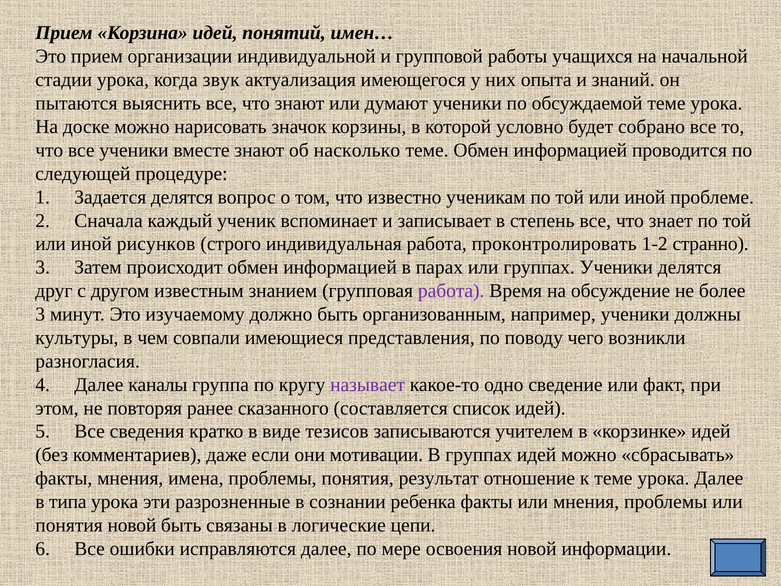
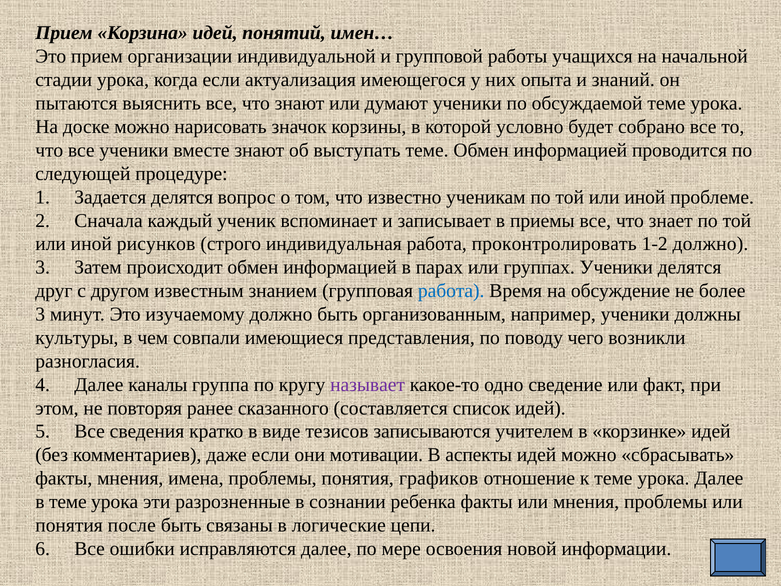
когда звук: звук -> если
насколько: насколько -> выступать
степень: степень -> приемы
1-2 странно: странно -> должно
работа at (451, 291) colour: purple -> blue
В группах: группах -> аспекты
результат: результат -> графиков
в типа: типа -> теме
понятия новой: новой -> после
